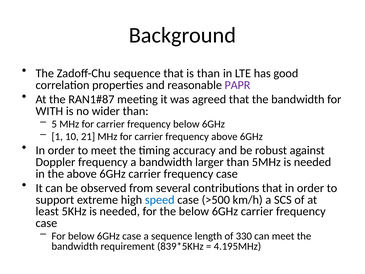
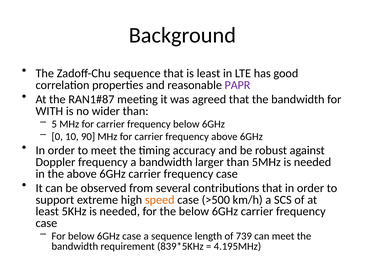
is than: than -> least
1: 1 -> 0
21: 21 -> 90
speed colour: blue -> orange
330: 330 -> 739
